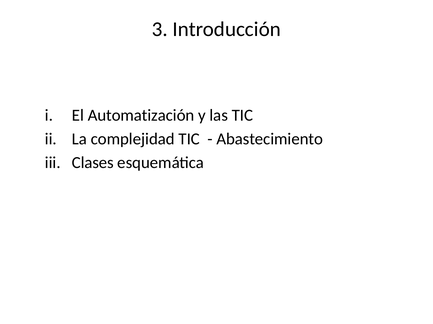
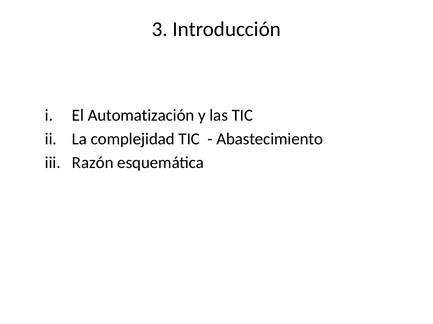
Clases: Clases -> Razón
